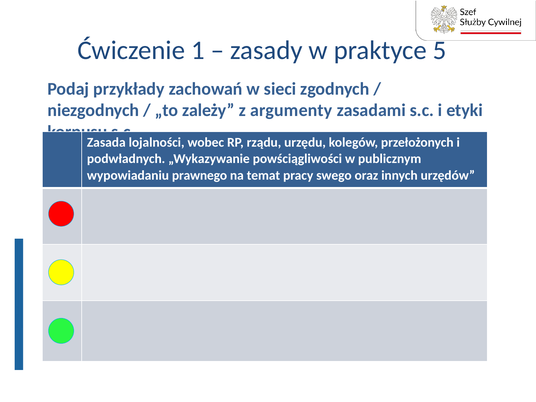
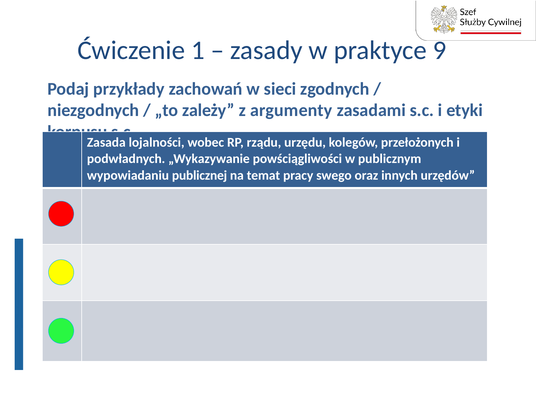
5: 5 -> 9
prawnego: prawnego -> publicznej
